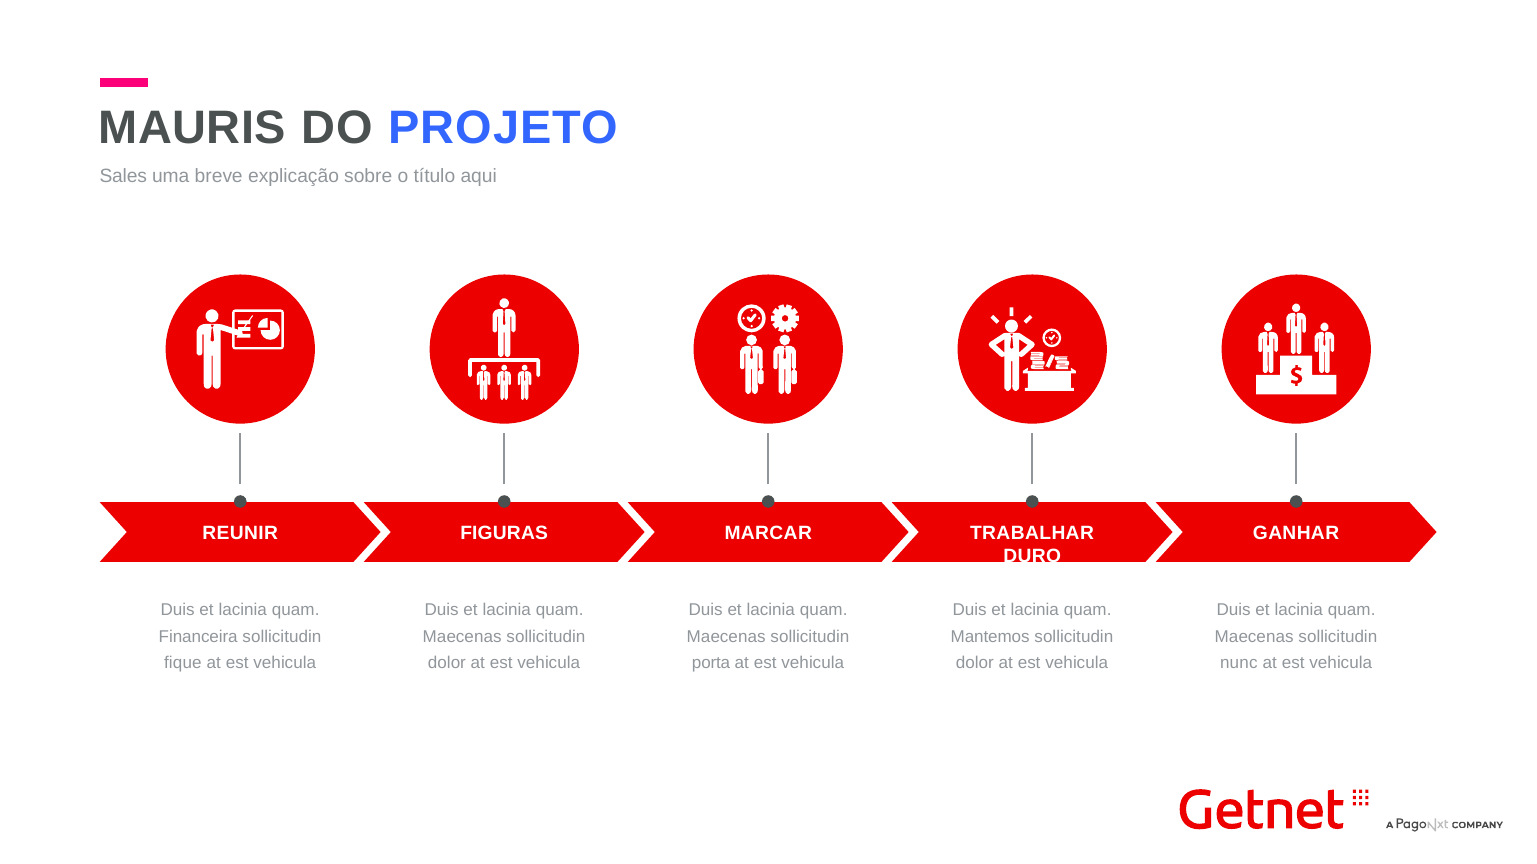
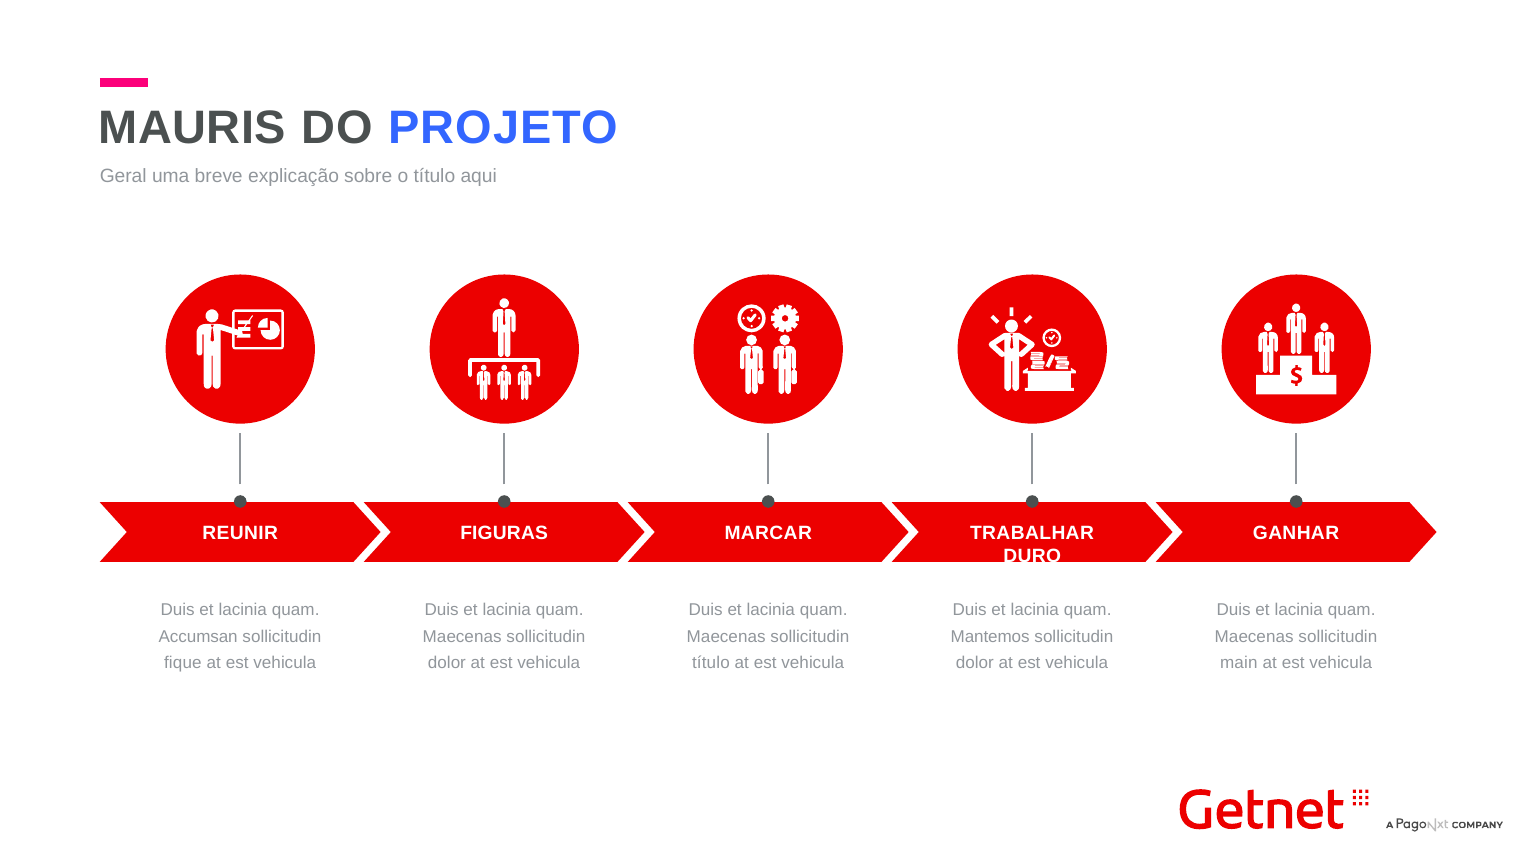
Sales: Sales -> Geral
Financeira: Financeira -> Accumsan
porta at (711, 663): porta -> título
nunc: nunc -> main
